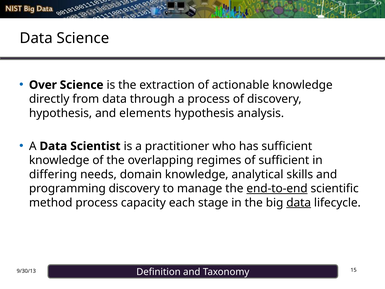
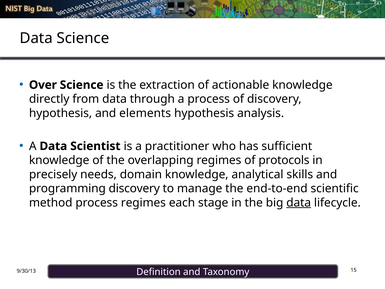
of sufficient: sufficient -> protocols
differing: differing -> precisely
end-to-end underline: present -> none
process capacity: capacity -> regimes
